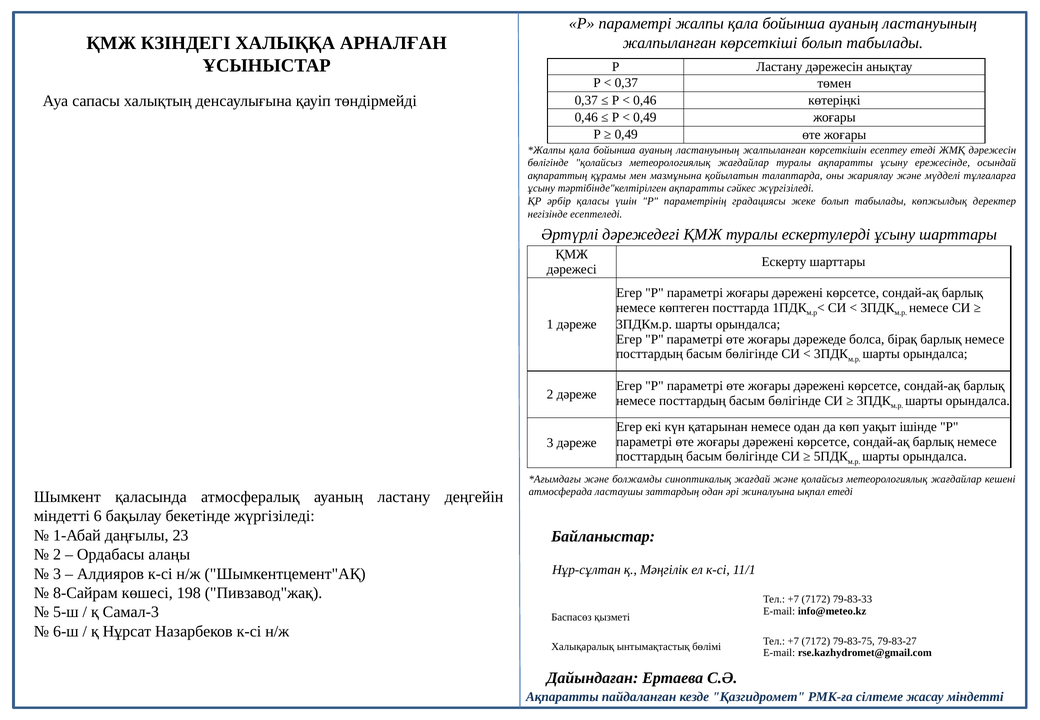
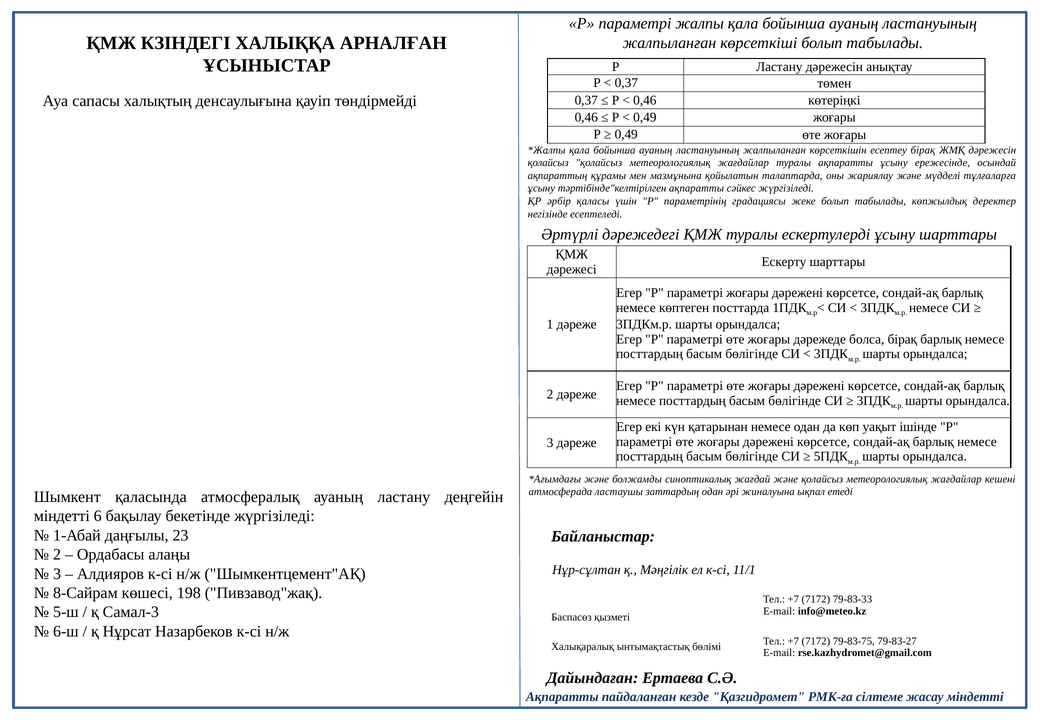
есептеу етеді: етеді -> бірақ
бөлігінде at (548, 163): бөлігінде -> қолайсыз
